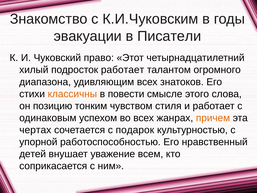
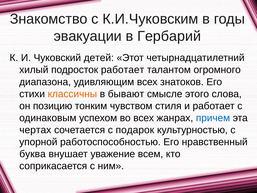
Писатели: Писатели -> Гербарий
право: право -> детей
повести: повести -> бывают
причем colour: orange -> blue
детей: детей -> буква
